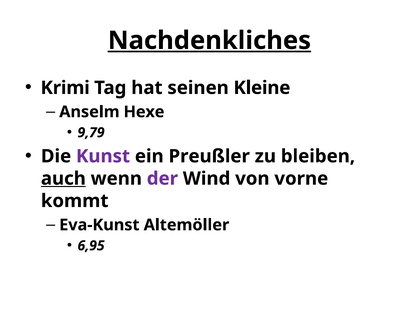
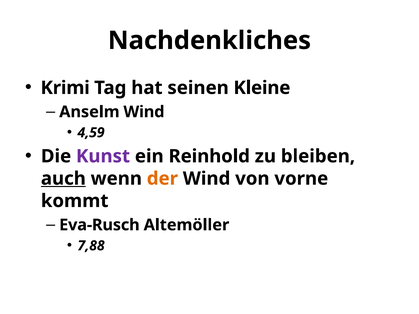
Nachdenkliches underline: present -> none
Anselm Hexe: Hexe -> Wind
9,79: 9,79 -> 4,59
Preußler: Preußler -> Reinhold
der colour: purple -> orange
Eva-Kunst: Eva-Kunst -> Eva-Rusch
6,95: 6,95 -> 7,88
